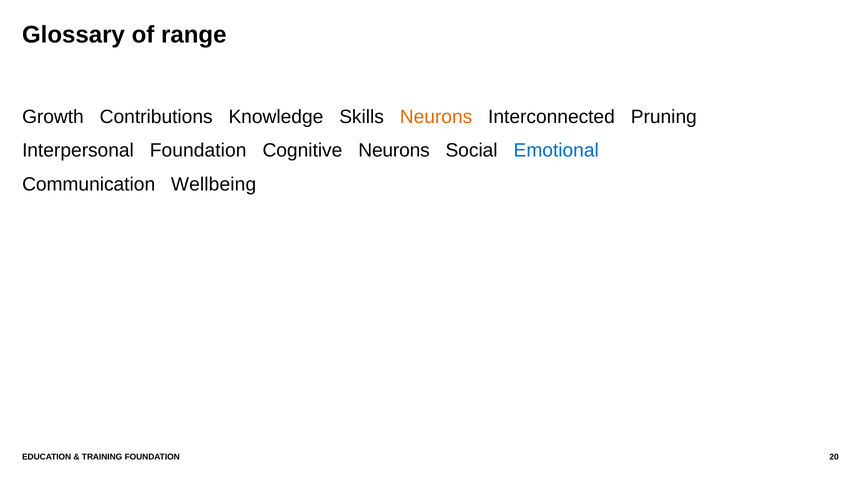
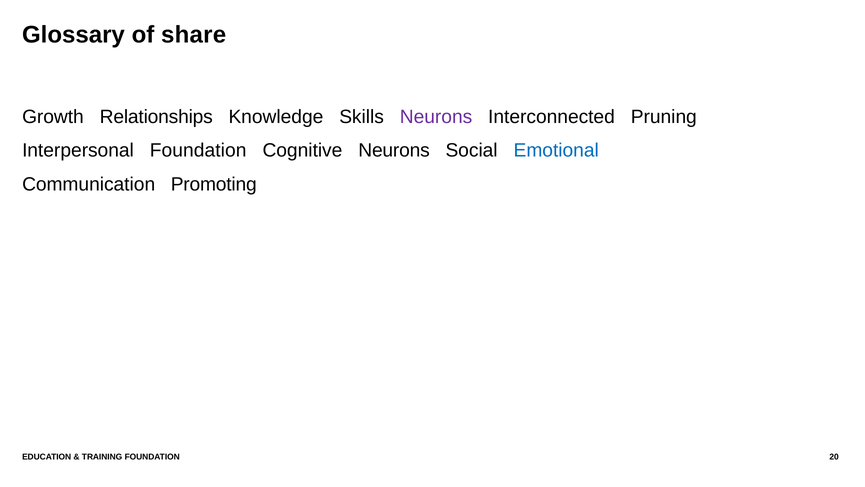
range: range -> share
Contributions: Contributions -> Relationships
Neurons at (436, 117) colour: orange -> purple
Wellbeing: Wellbeing -> Promoting
